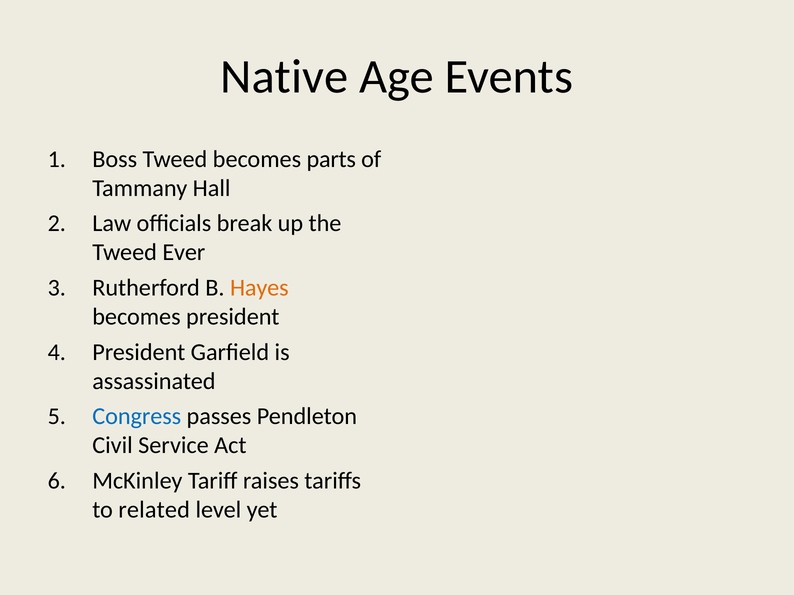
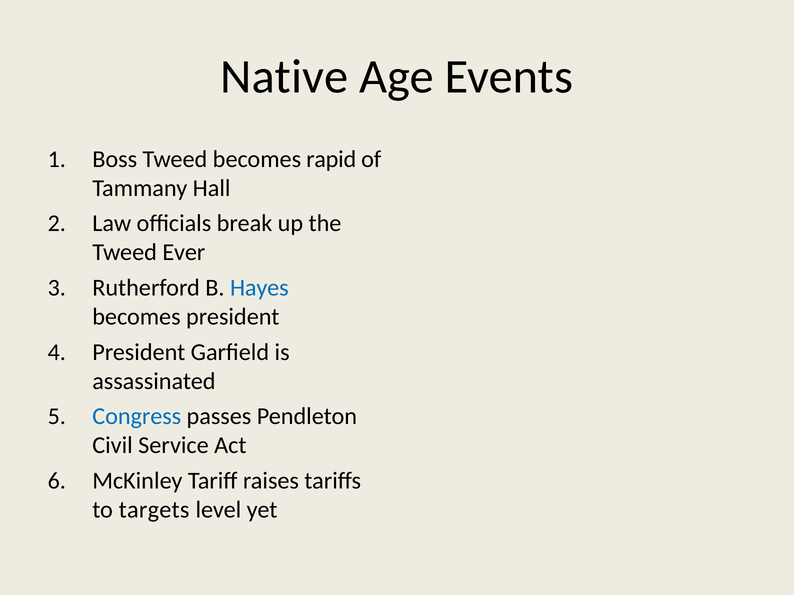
parts: parts -> rapid
Hayes colour: orange -> blue
related: related -> targets
